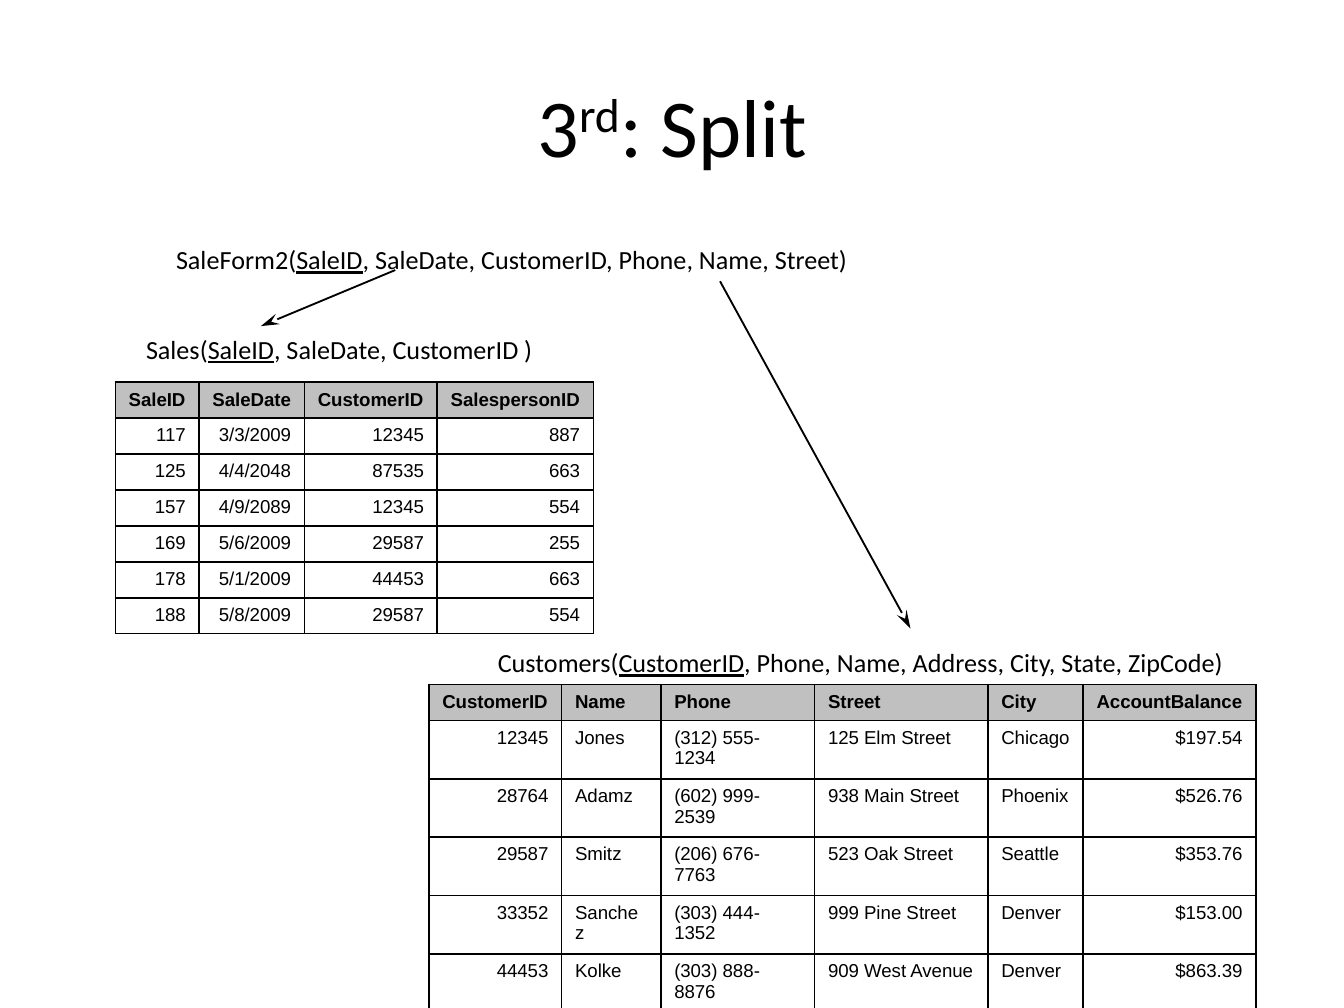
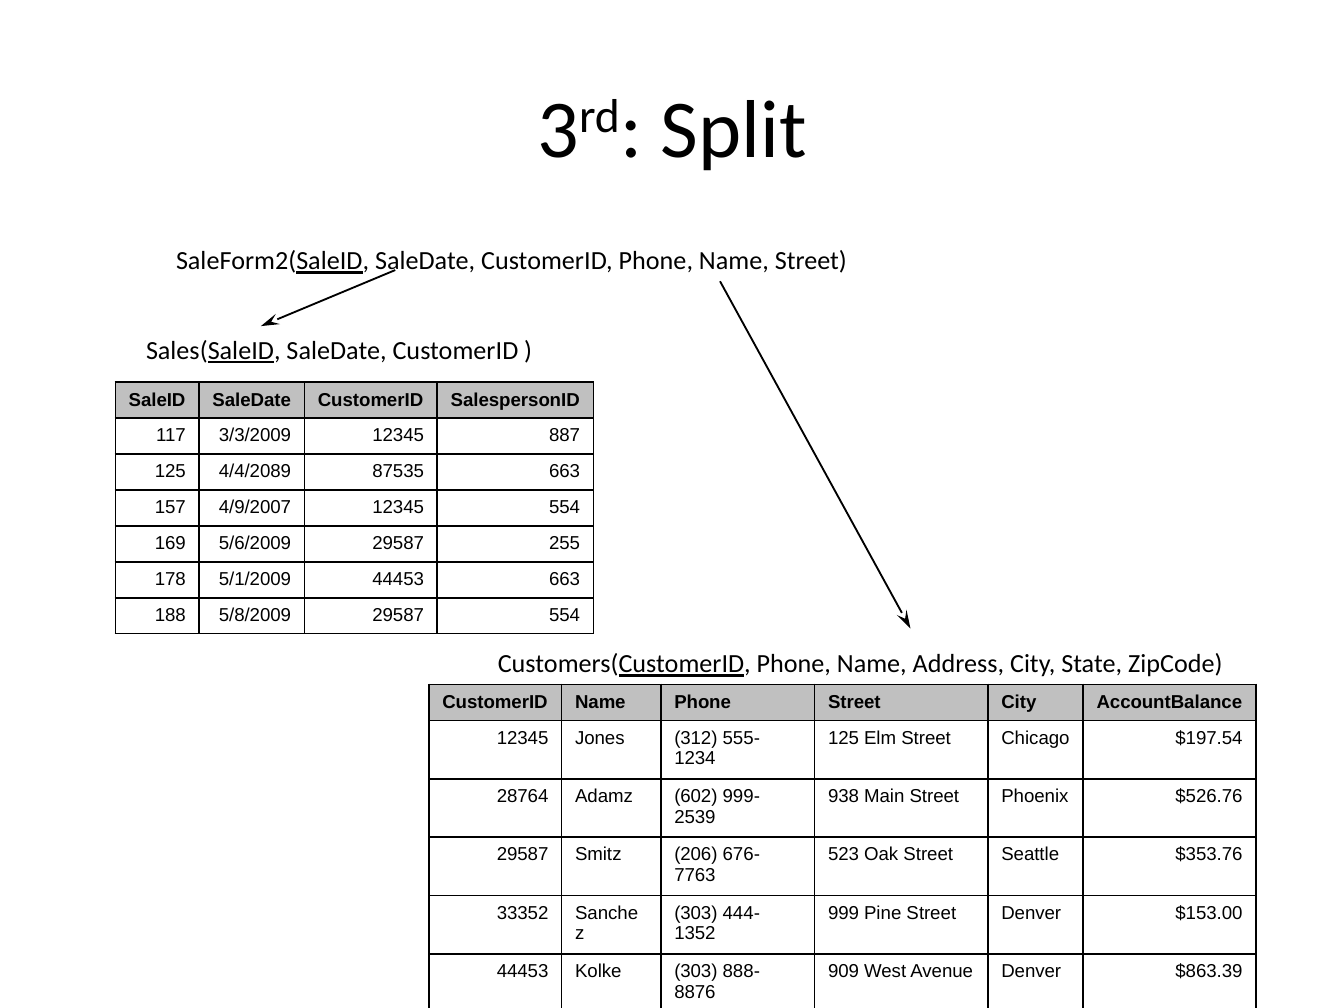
4/4/2048: 4/4/2048 -> 4/4/2089
4/9/2089: 4/9/2089 -> 4/9/2007
